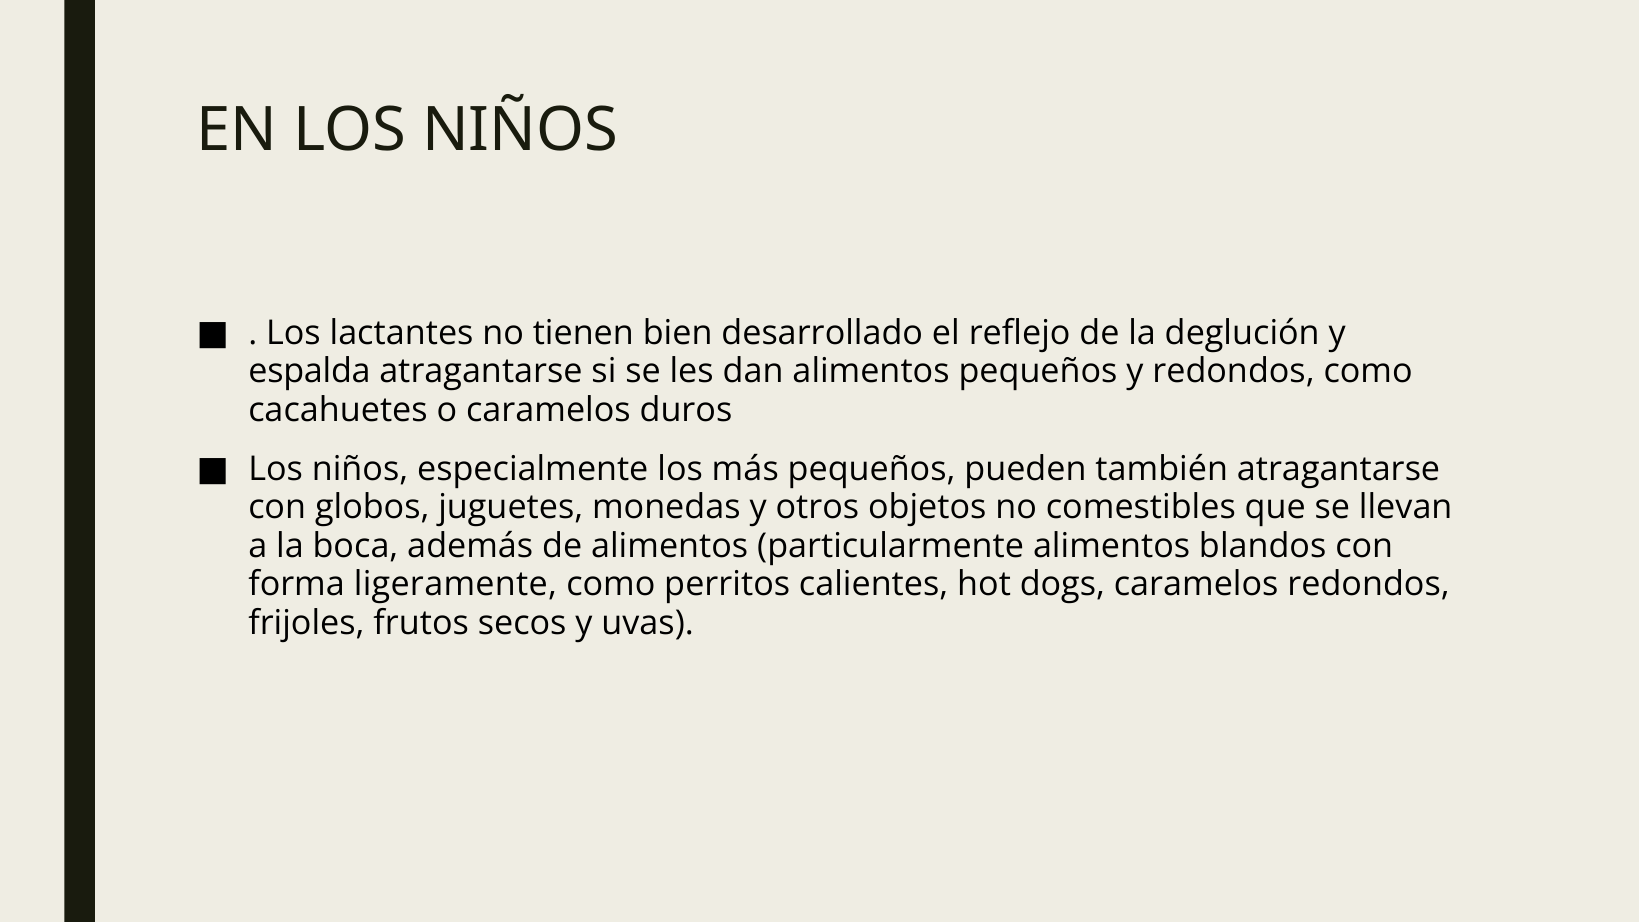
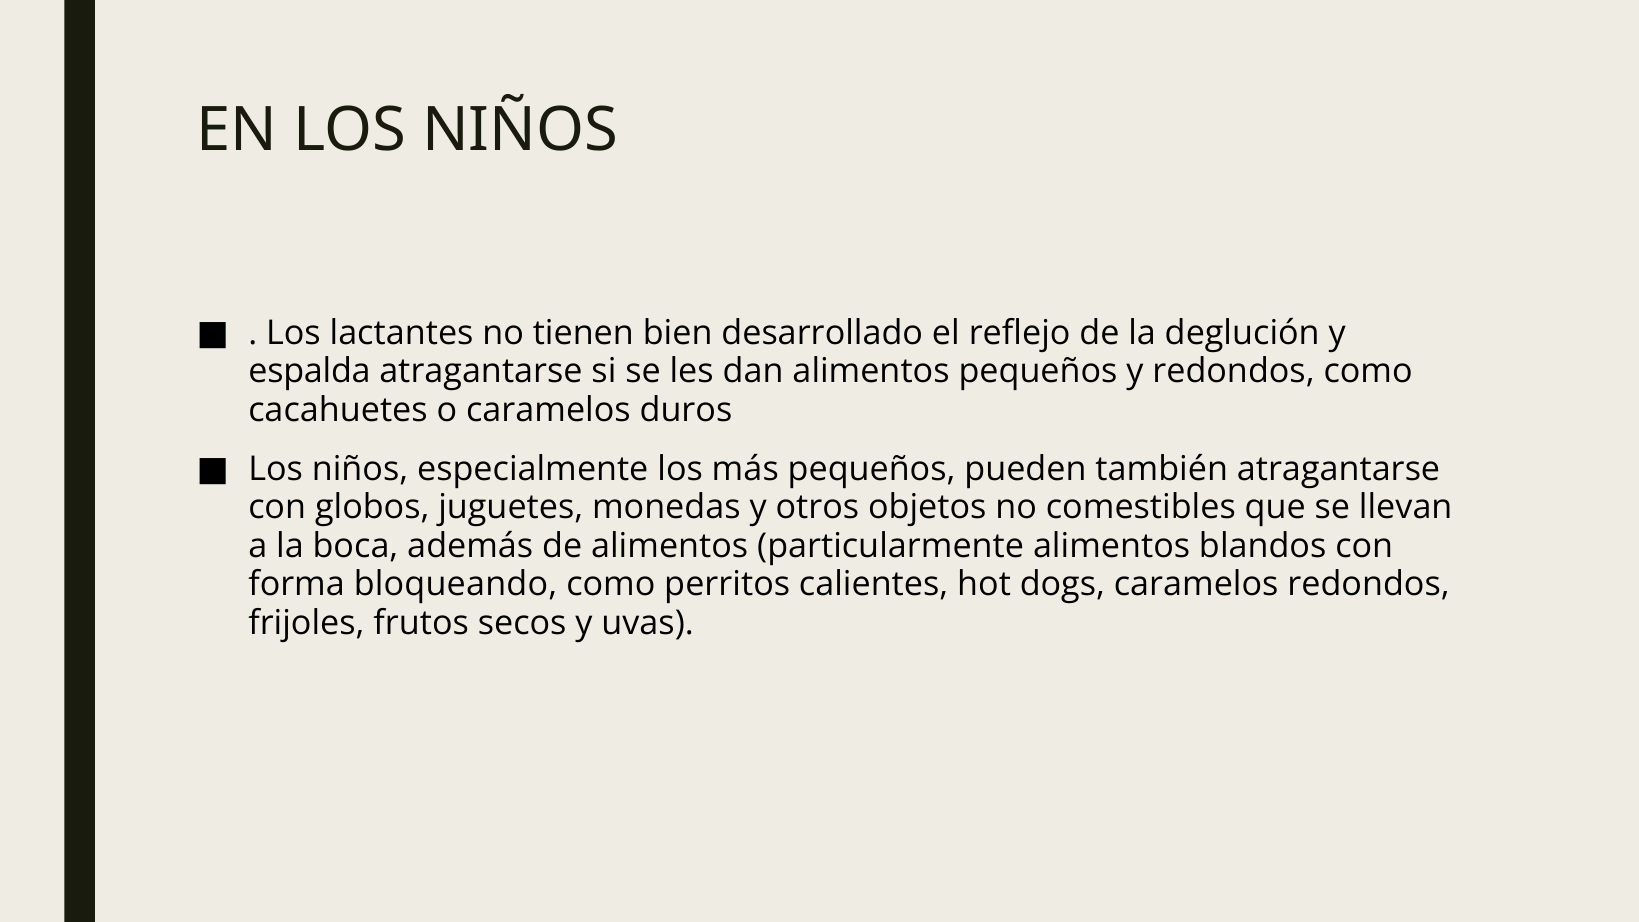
ligeramente: ligeramente -> bloqueando
